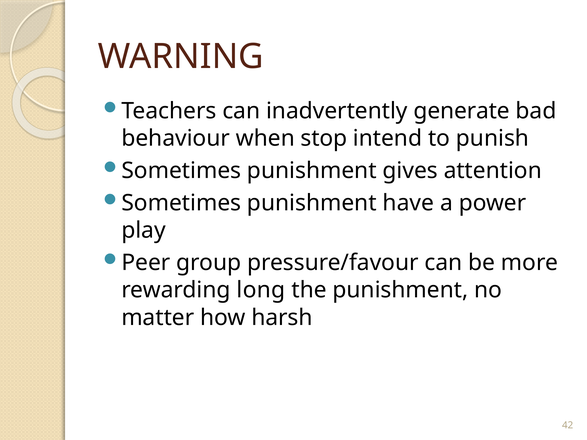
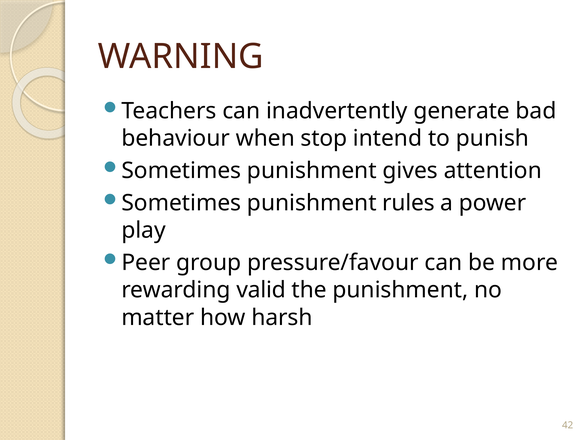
have: have -> rules
long: long -> valid
